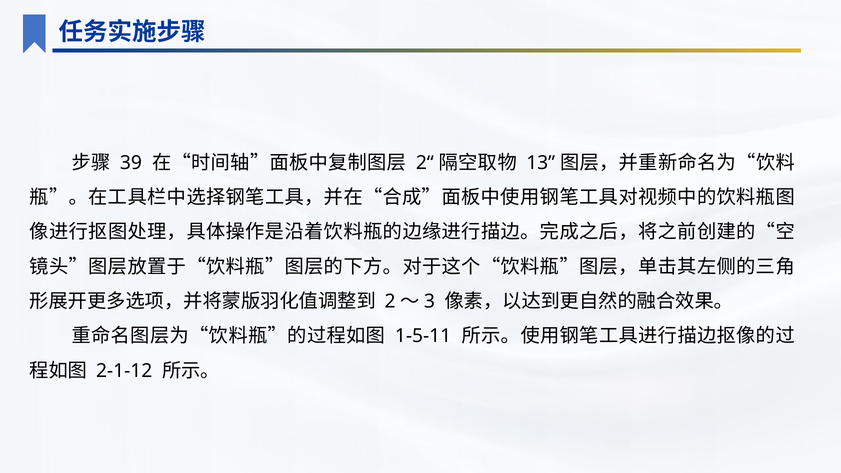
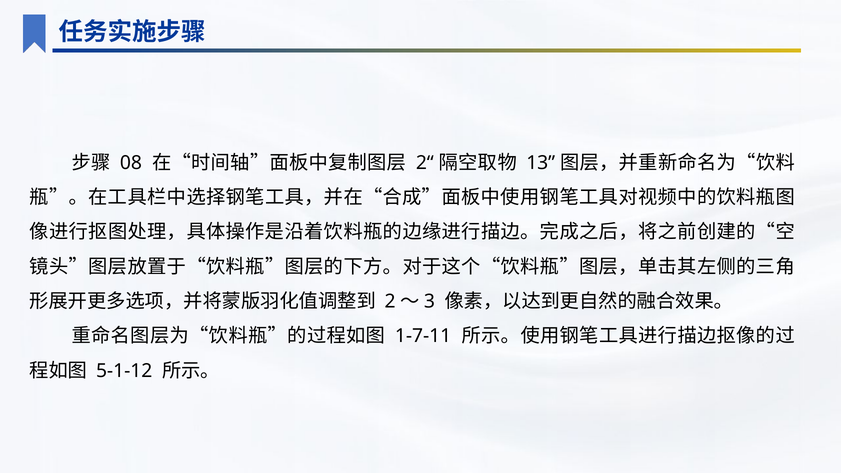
39: 39 -> 08
1-5-11: 1-5-11 -> 1-7-11
2-1-12: 2-1-12 -> 5-1-12
